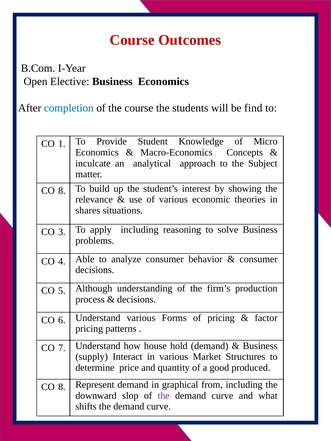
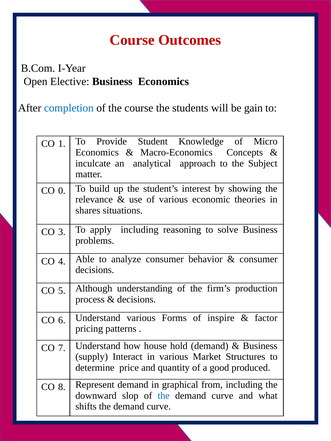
find: find -> gain
8 at (62, 191): 8 -> 0
of pricing: pricing -> inspire
the at (164, 396) colour: purple -> blue
